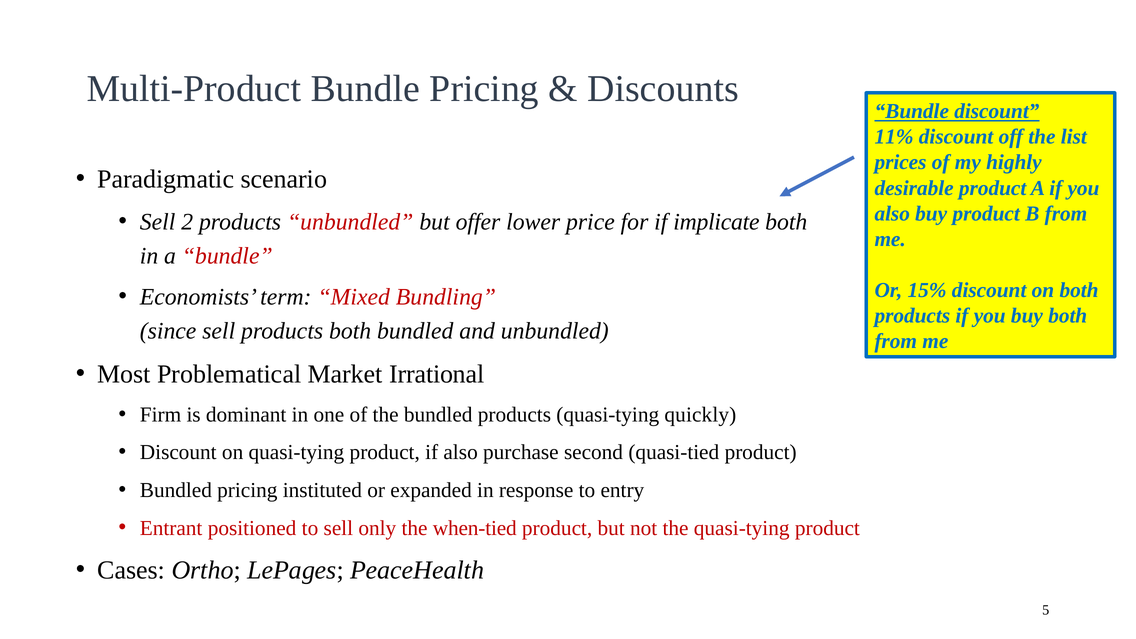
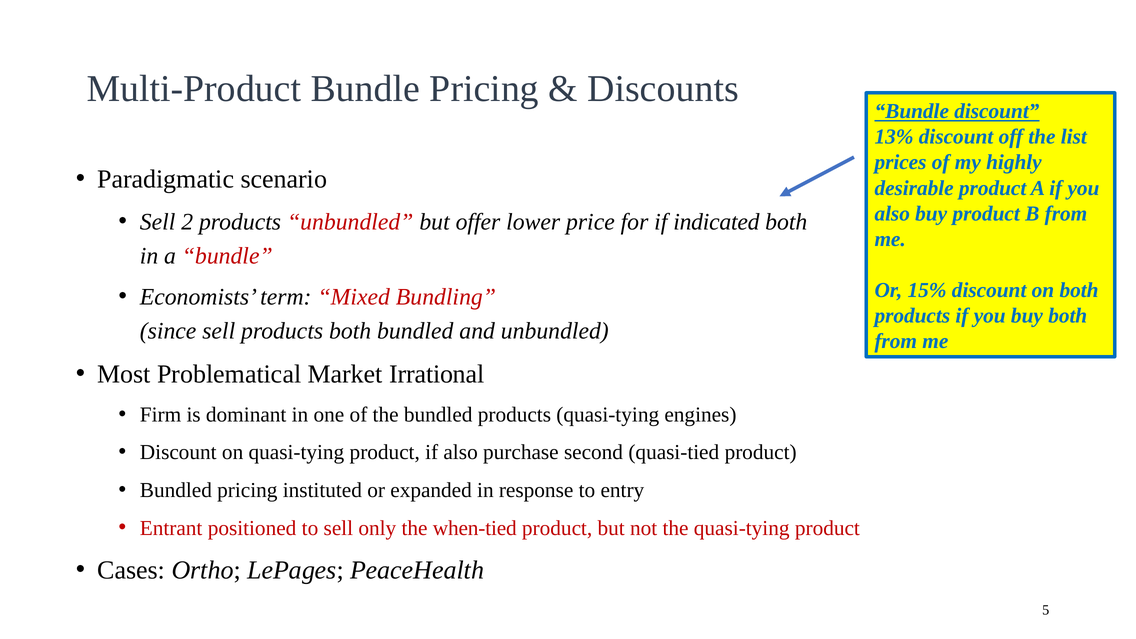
11%: 11% -> 13%
implicate: implicate -> indicated
quickly: quickly -> engines
